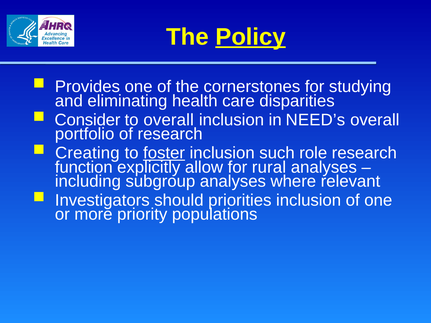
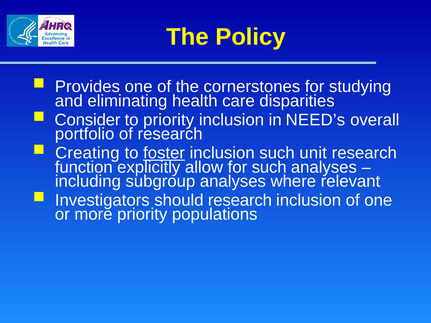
Policy underline: present -> none
to overall: overall -> priority
role: role -> unit
for rural: rural -> such
should priorities: priorities -> research
